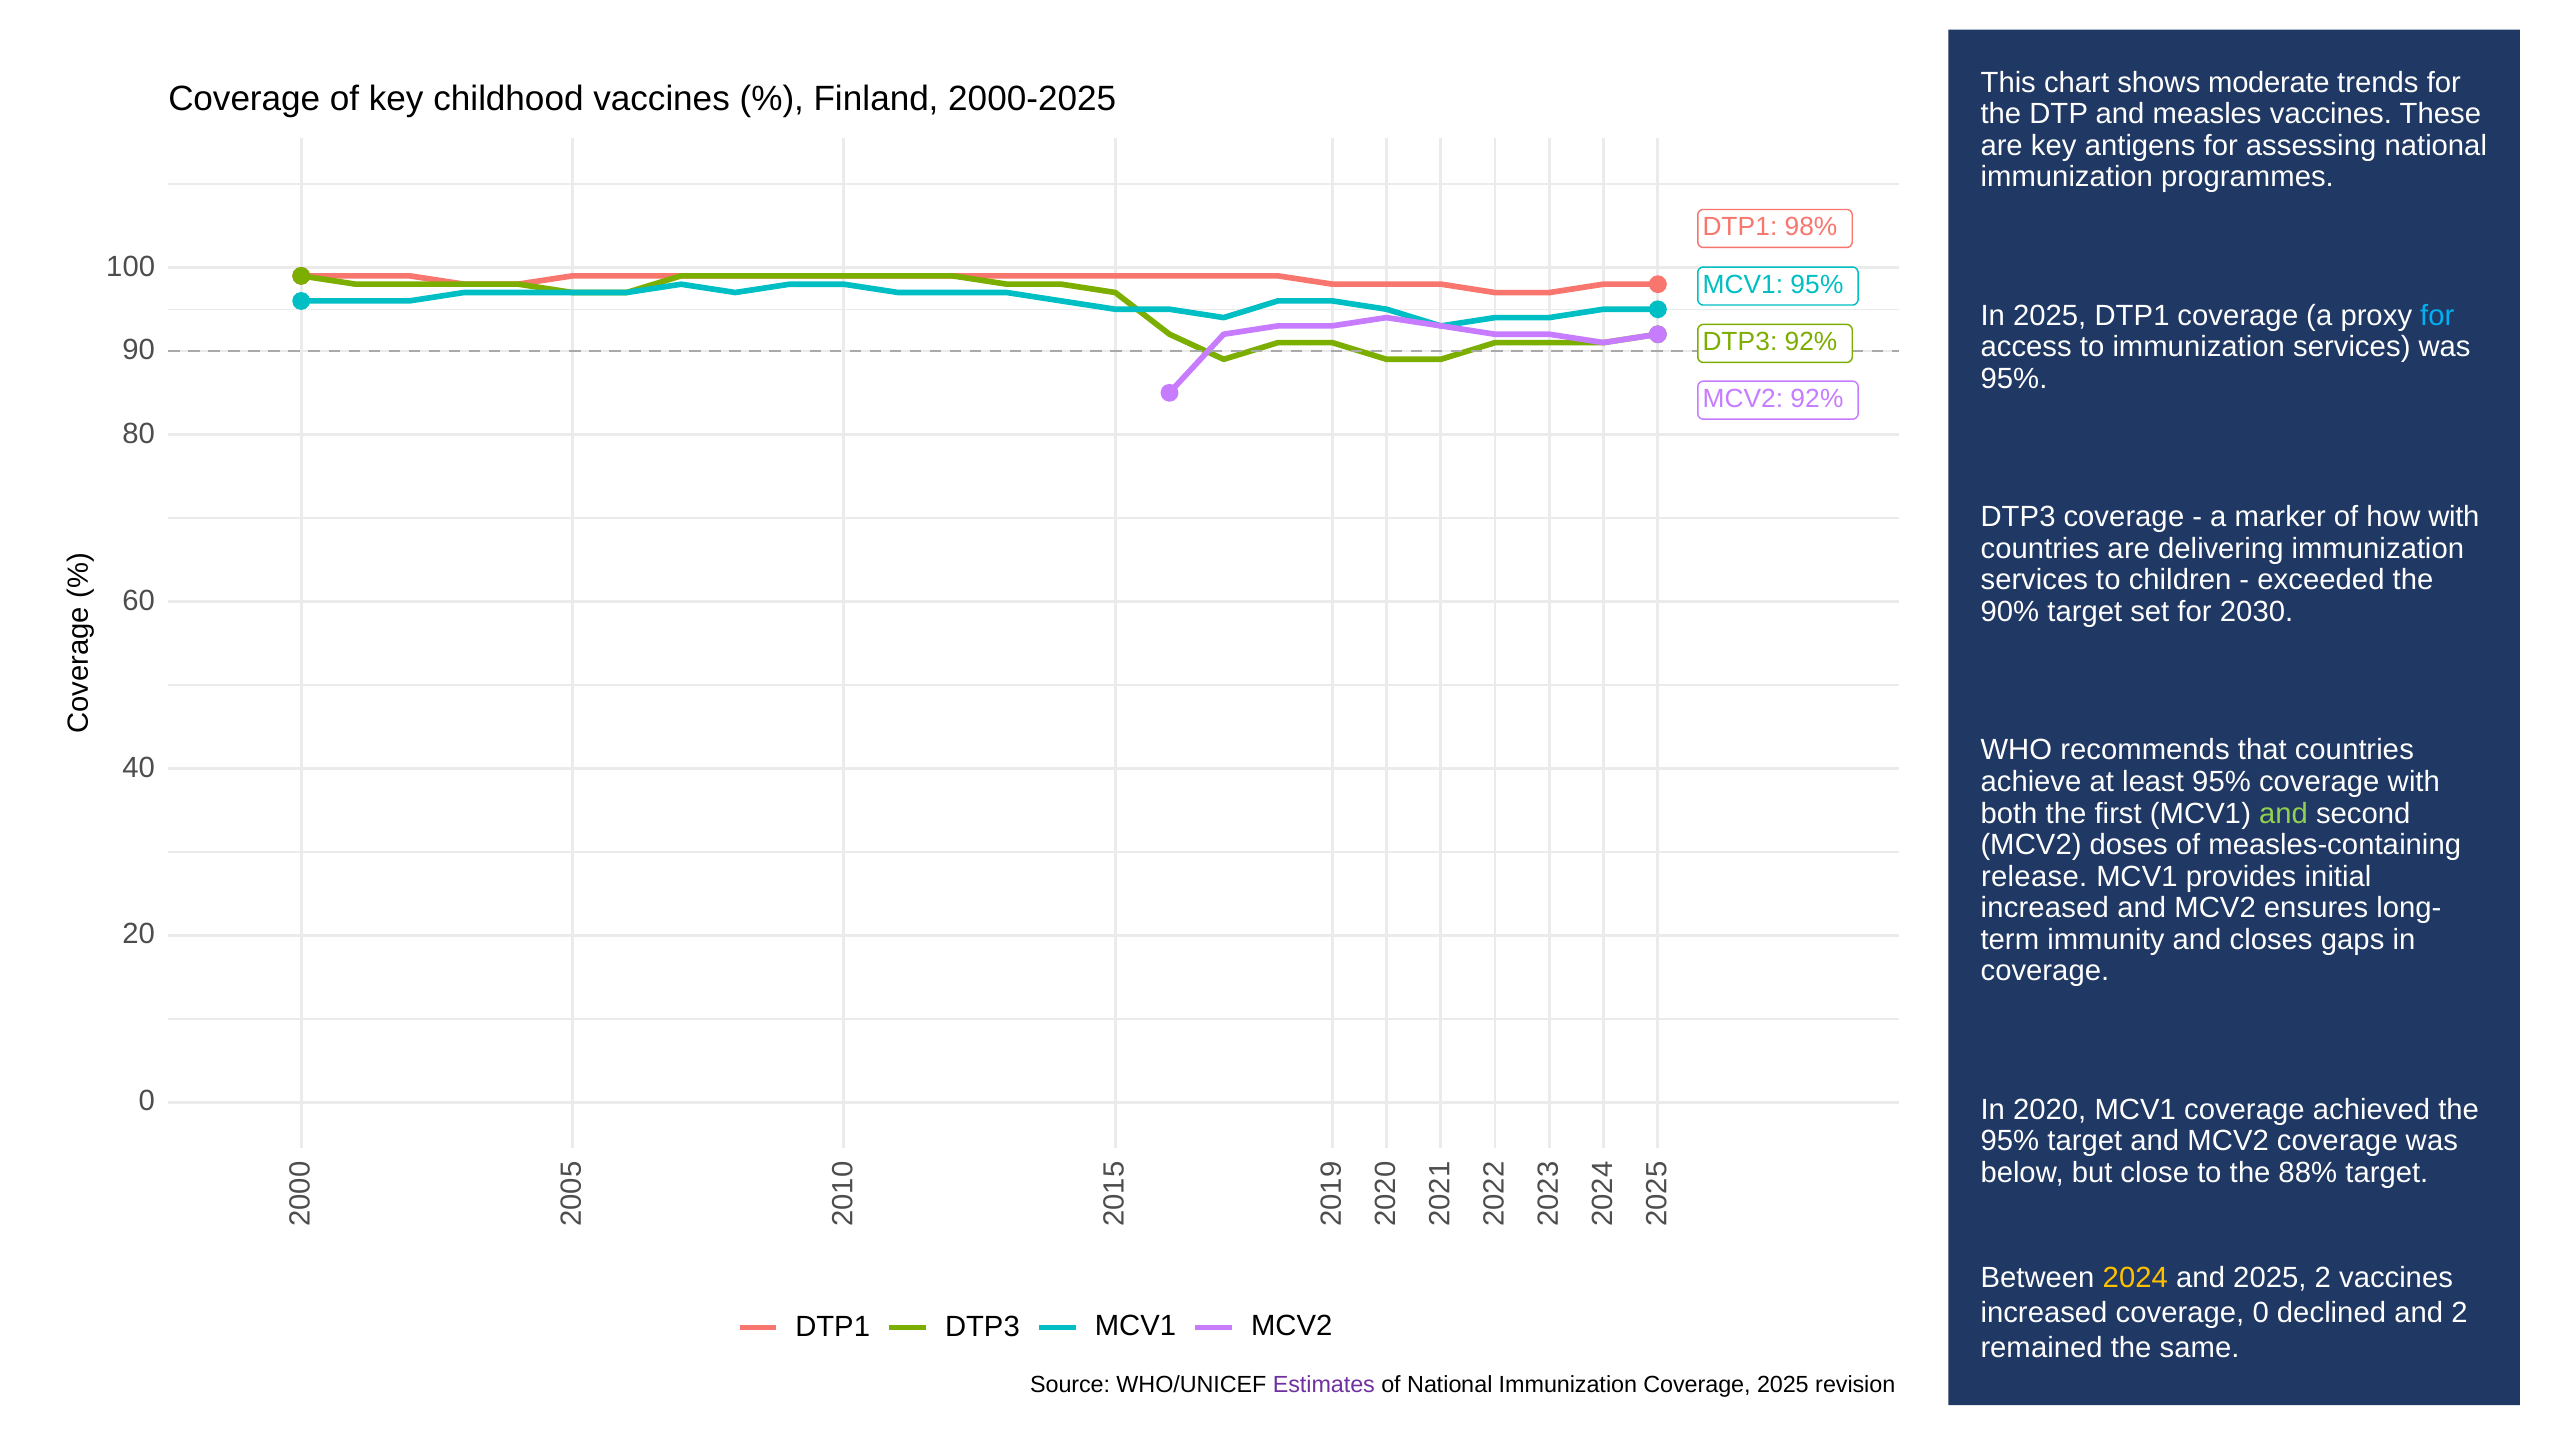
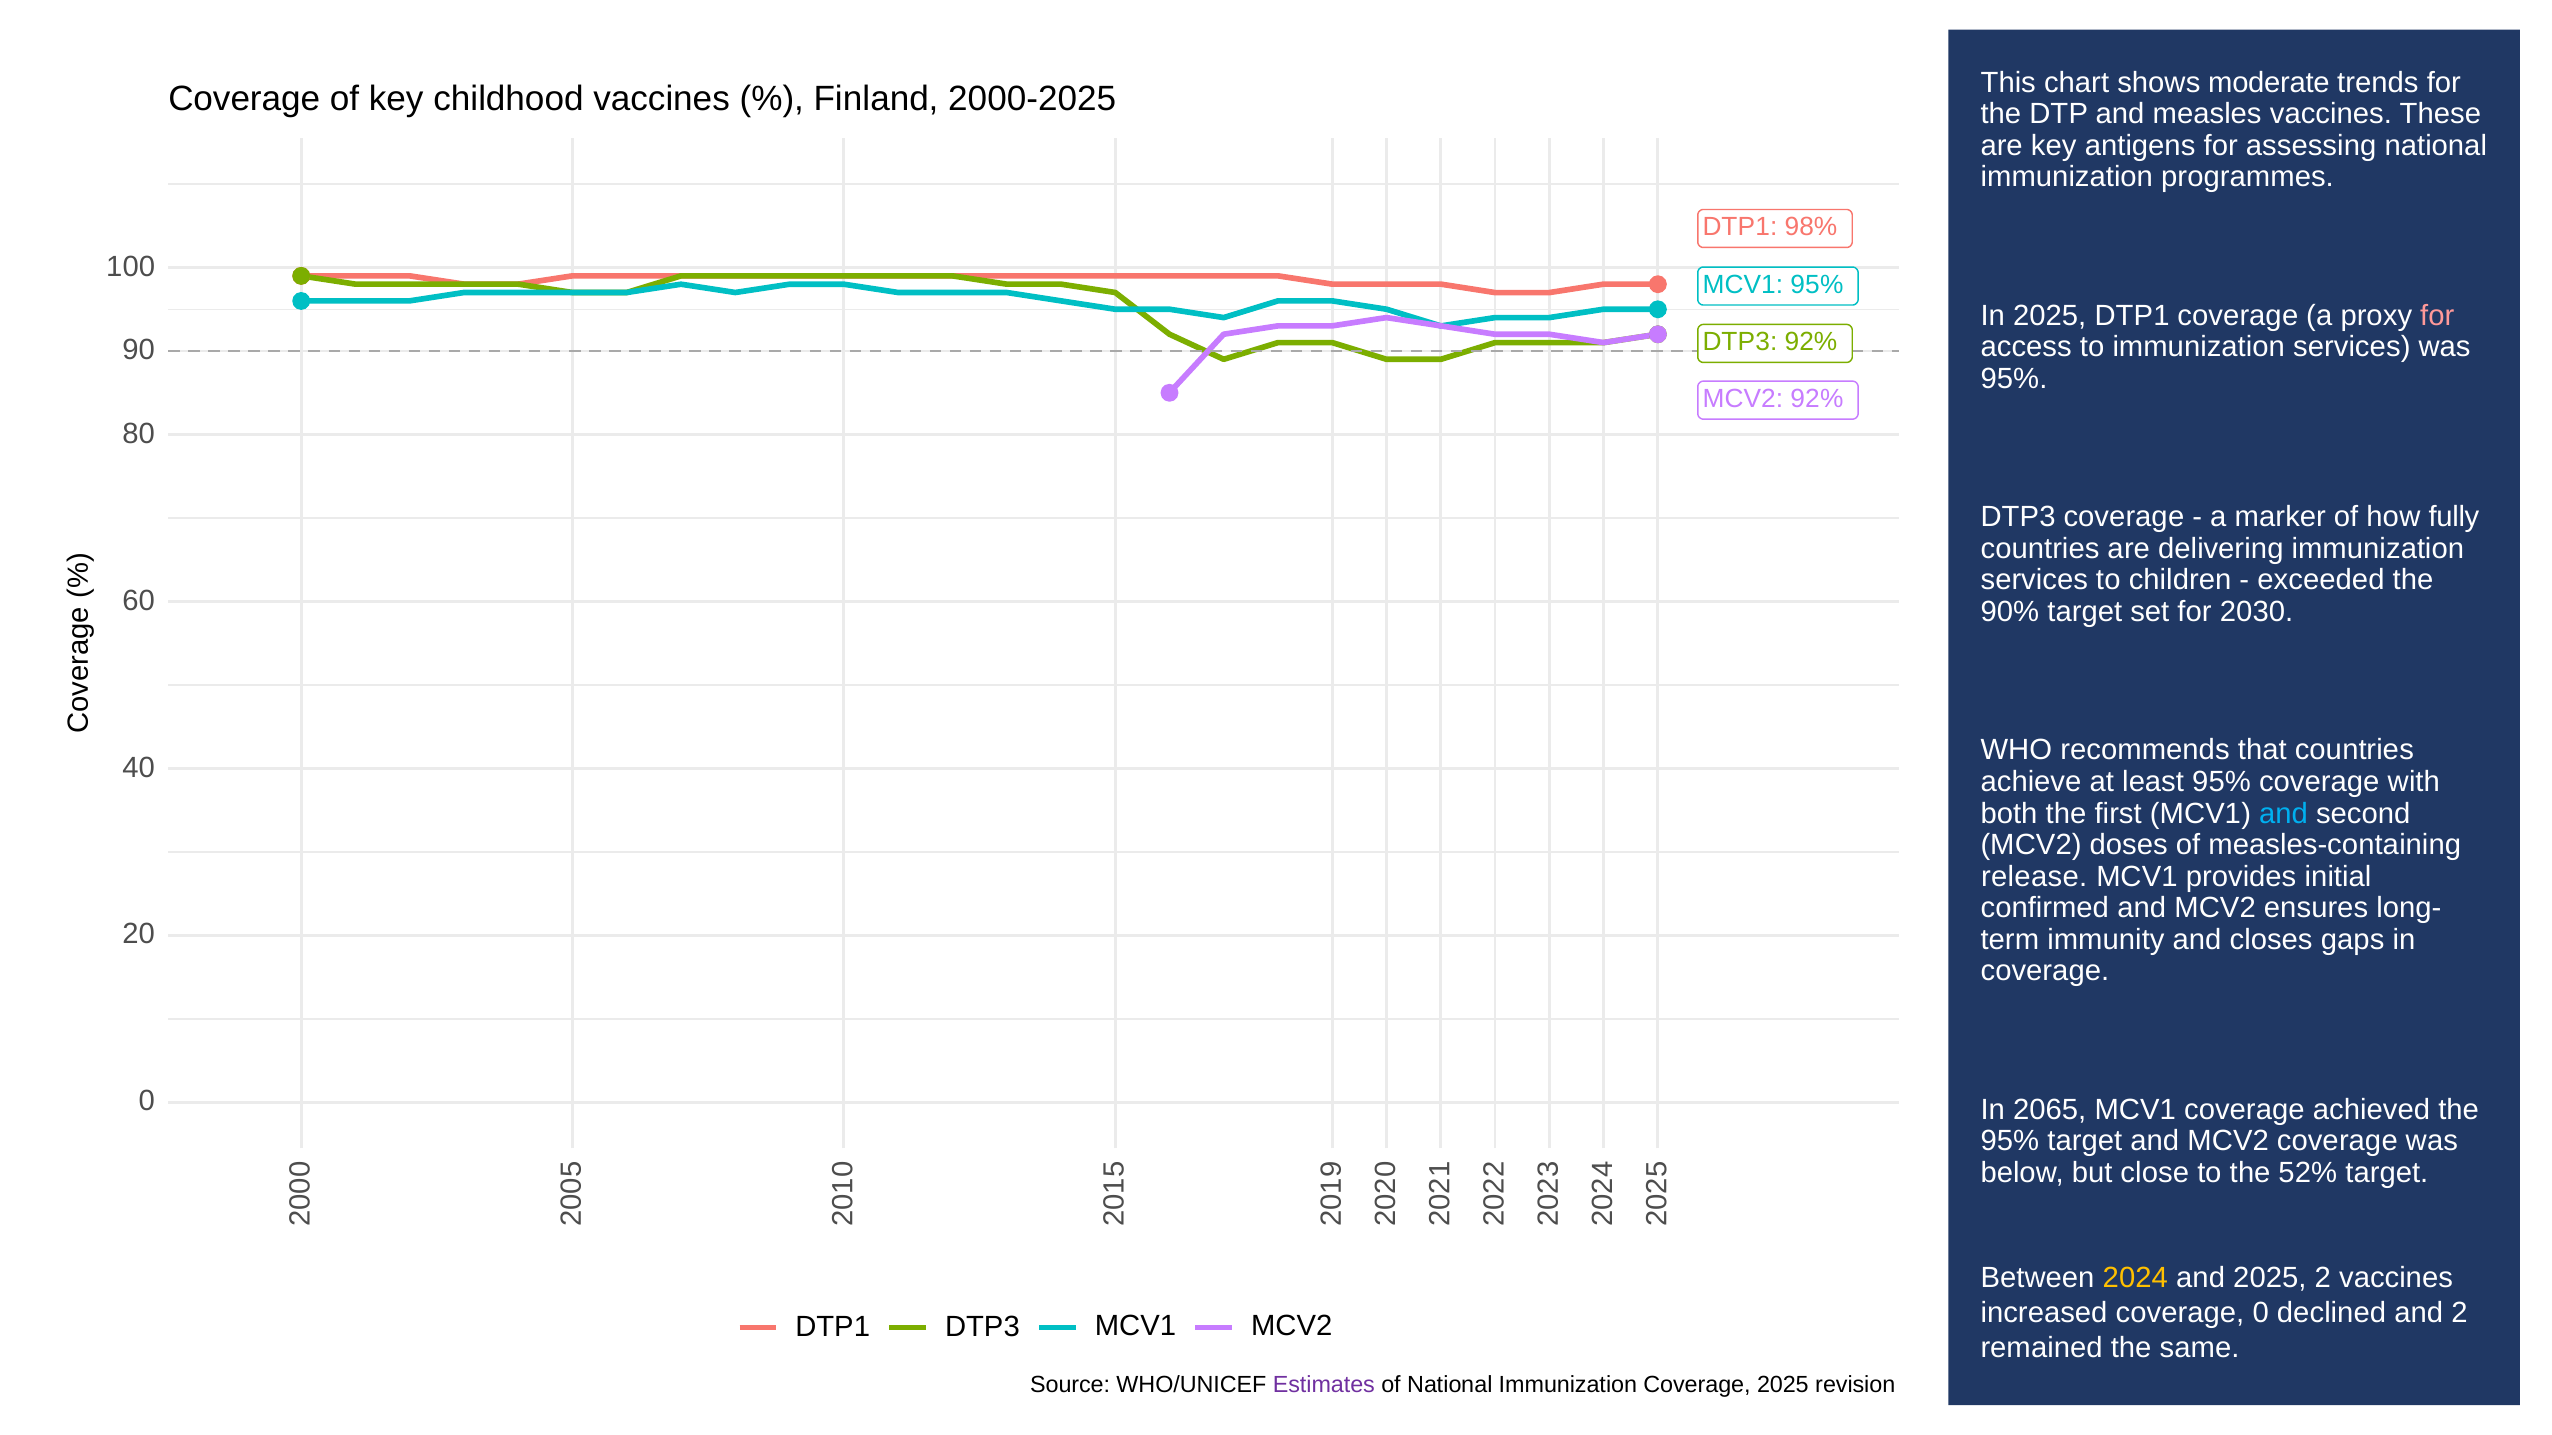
for at (2437, 316) colour: light blue -> pink
how with: with -> fully
and at (2283, 814) colour: light green -> light blue
increased at (2045, 908): increased -> confirmed
2020: 2020 -> 2065
88%: 88% -> 52%
